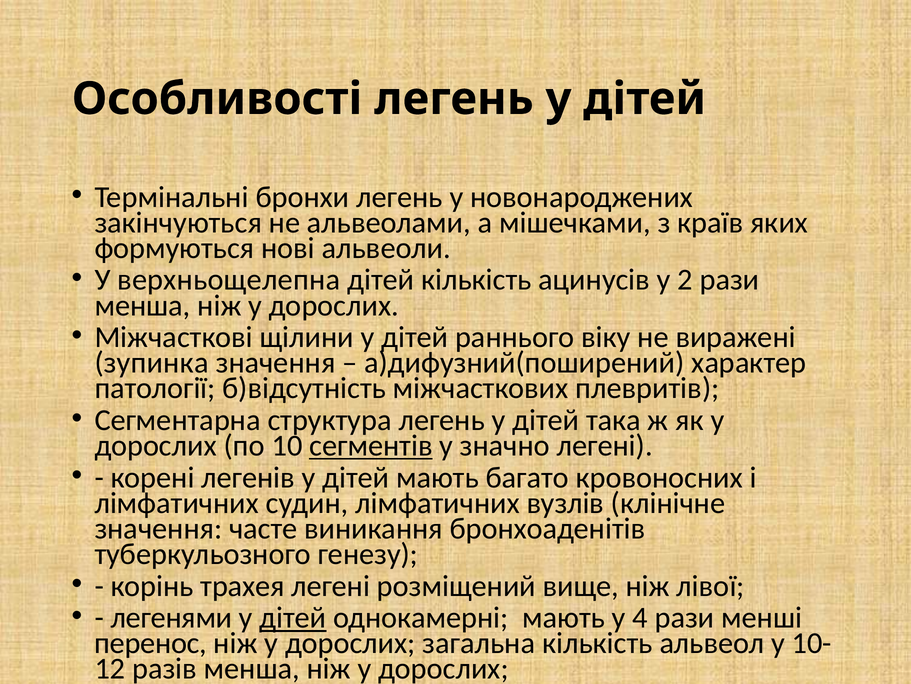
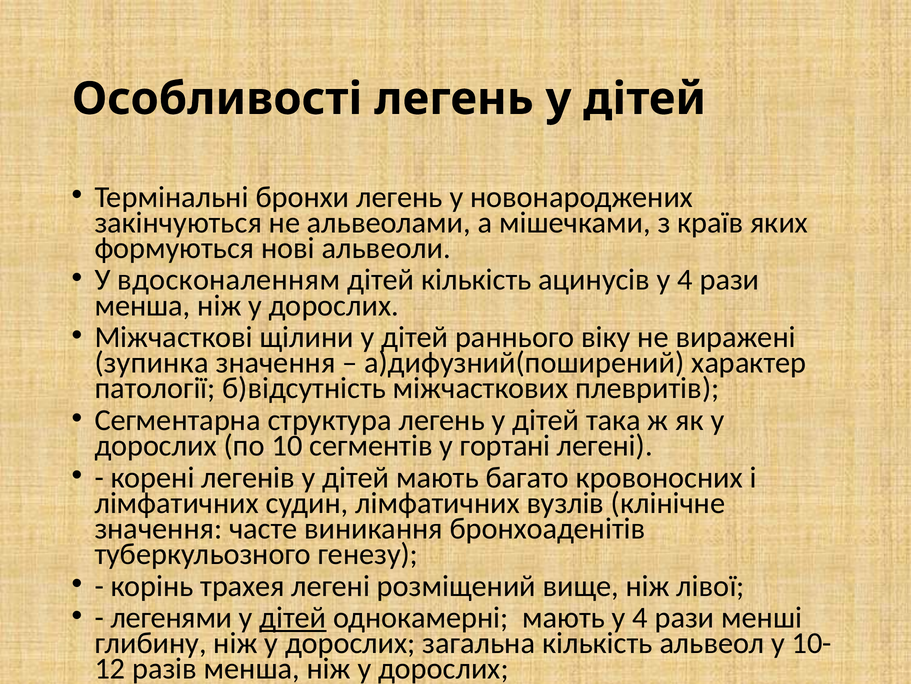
верхньощелепна: верхньощелепна -> вдосконаленням
ацинусів у 2: 2 -> 4
сегментів underline: present -> none
значно: значно -> гортані
перенос: перенос -> глибину
